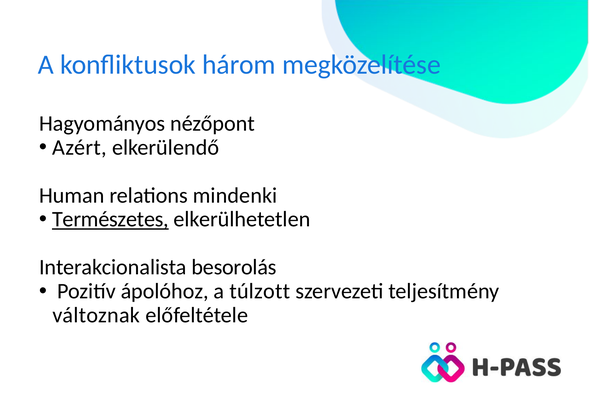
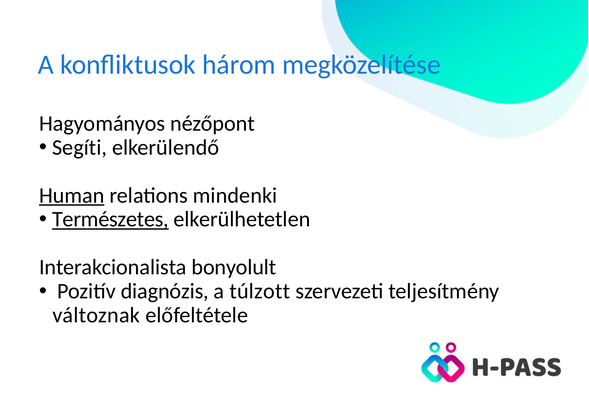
Azért: Azért -> Segíti
Human underline: none -> present
besorolás: besorolás -> bonyolult
ápolóhoz: ápolóhoz -> diagnózis
